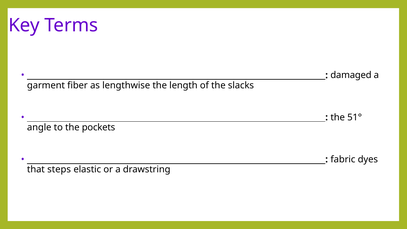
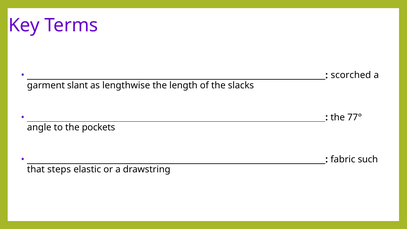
damaged: damaged -> scorched
fiber: fiber -> slant
51°: 51° -> 77°
dyes: dyes -> such
